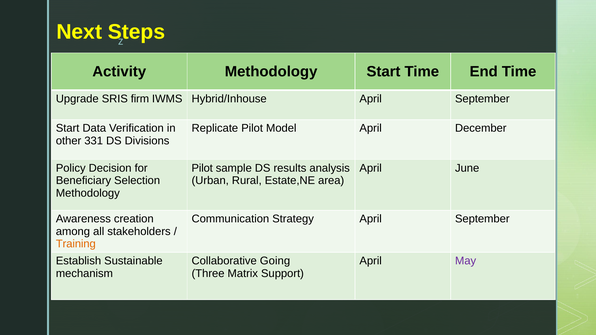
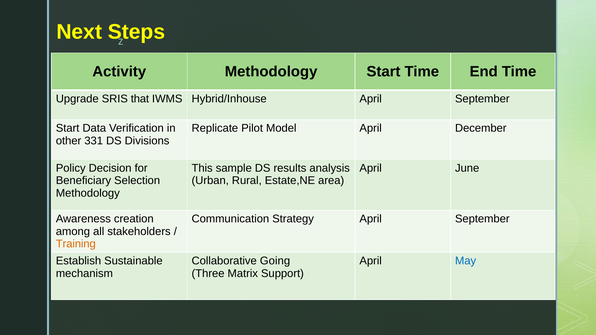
firm: firm -> that
Pilot at (202, 168): Pilot -> This
May colour: purple -> blue
